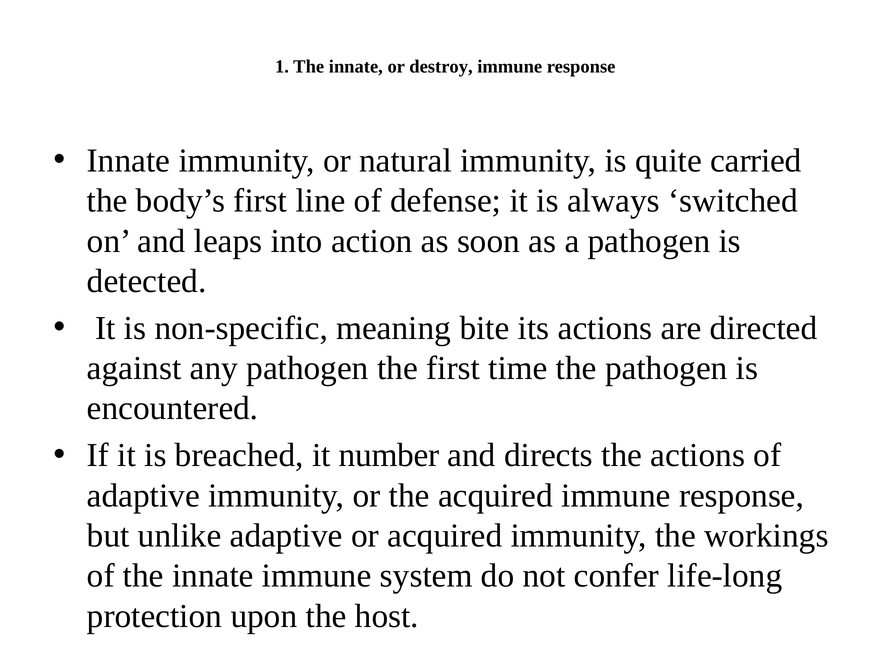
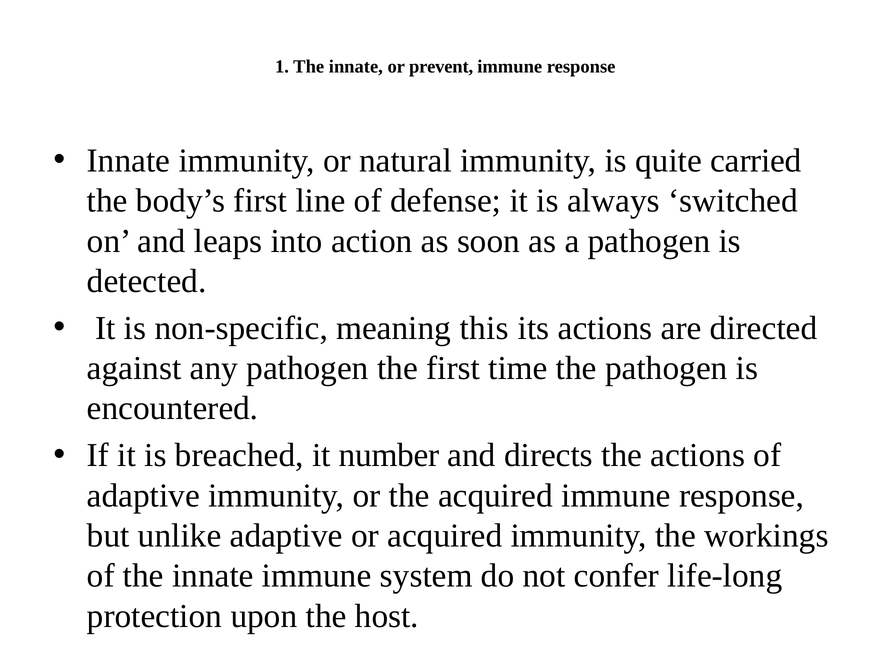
destroy: destroy -> prevent
bite: bite -> this
